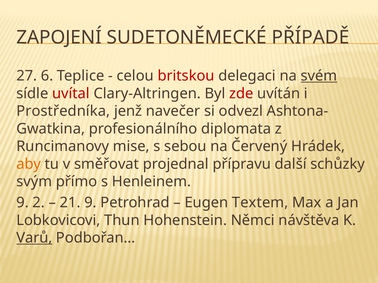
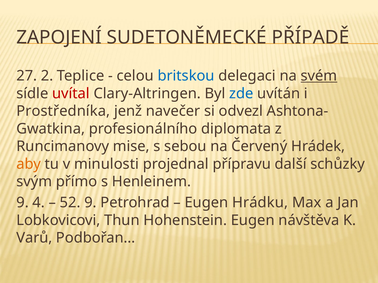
6: 6 -> 2
britskou colour: red -> blue
zde colour: red -> blue
směřovat: směřovat -> minulosti
2: 2 -> 4
21: 21 -> 52
Textem: Textem -> Hrádku
Hohenstein Němci: Němci -> Eugen
Varů underline: present -> none
